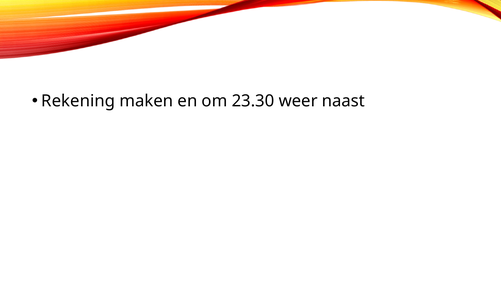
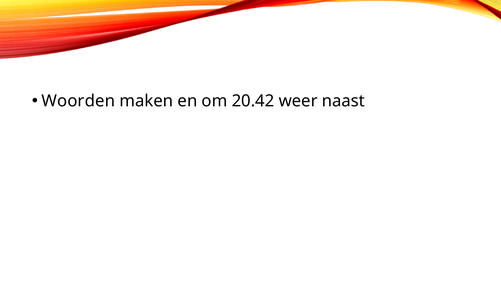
Rekening: Rekening -> Woorden
23.30: 23.30 -> 20.42
